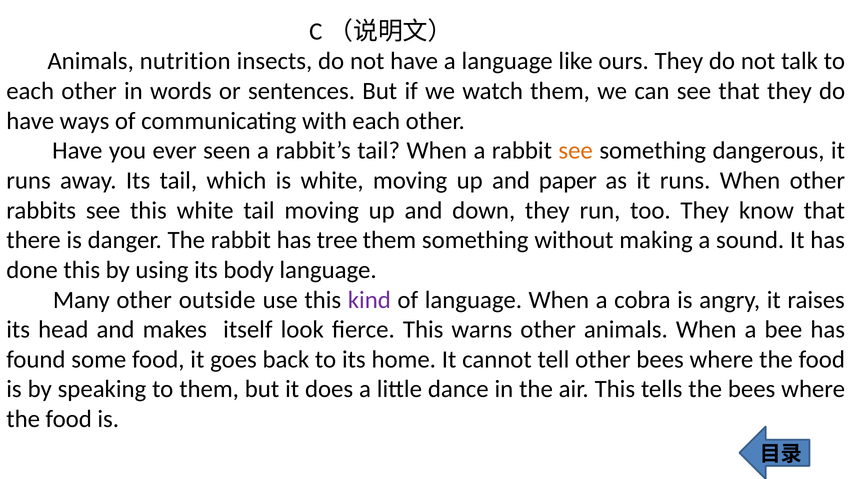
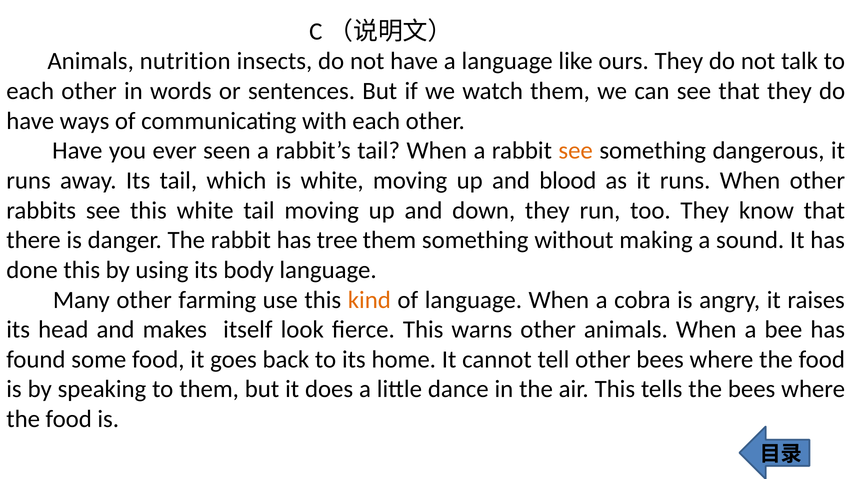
paper: paper -> blood
outside: outside -> farming
kind colour: purple -> orange
